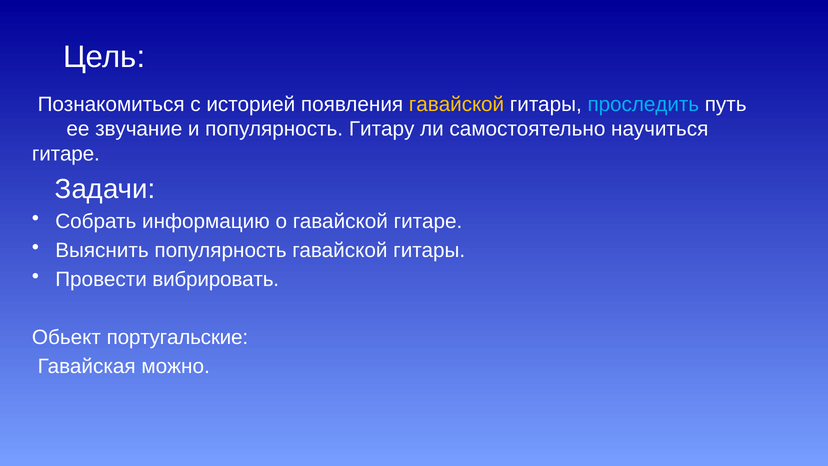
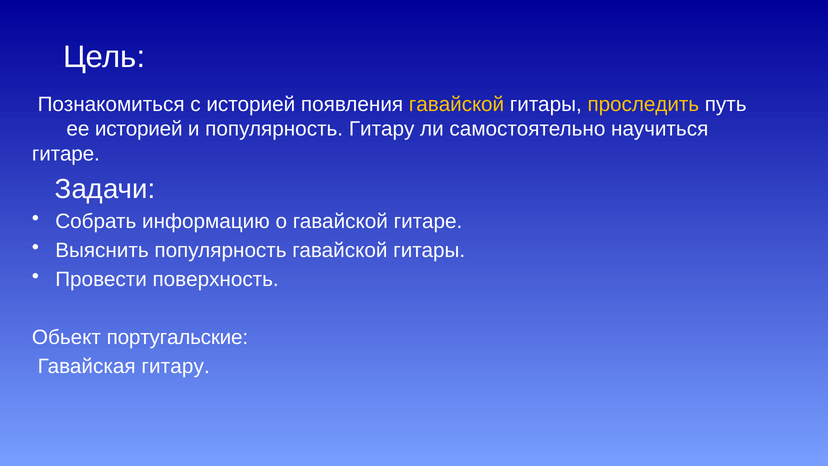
проследить colour: light blue -> yellow
ее звучание: звучание -> историей
вибрировать: вибрировать -> поверхность
Гавайская можно: можно -> гитару
